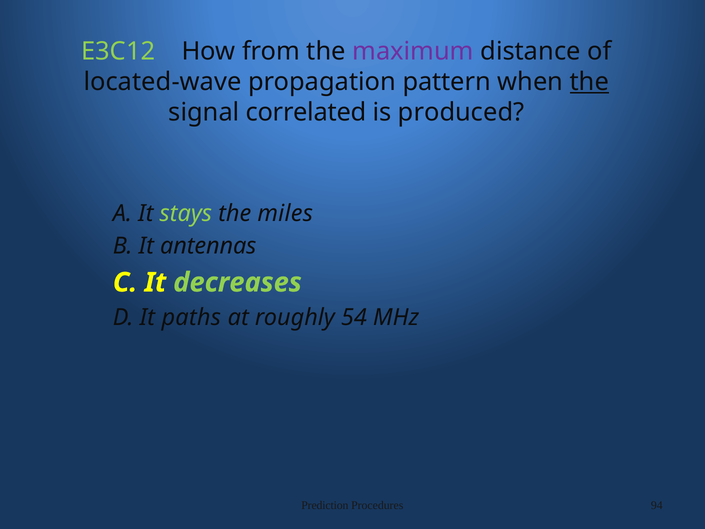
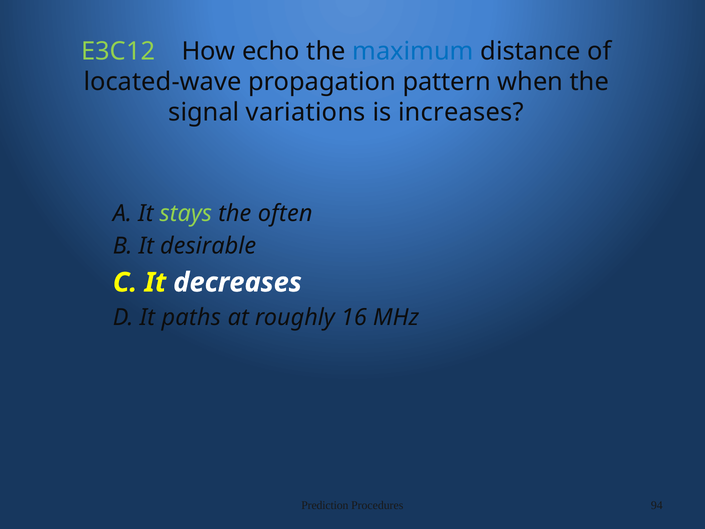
from: from -> echo
maximum colour: purple -> blue
the at (589, 82) underline: present -> none
correlated: correlated -> variations
produced: produced -> increases
miles: miles -> often
antennas: antennas -> desirable
decreases colour: light green -> white
54: 54 -> 16
